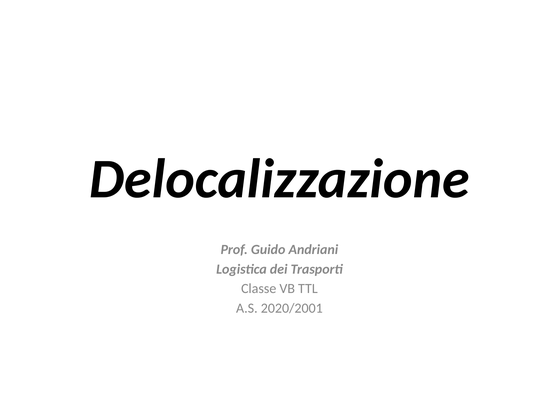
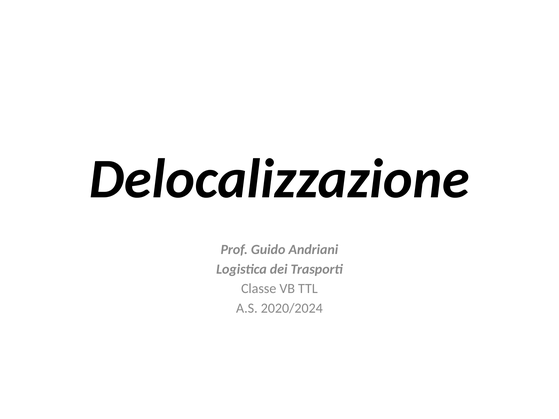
2020/2001: 2020/2001 -> 2020/2024
